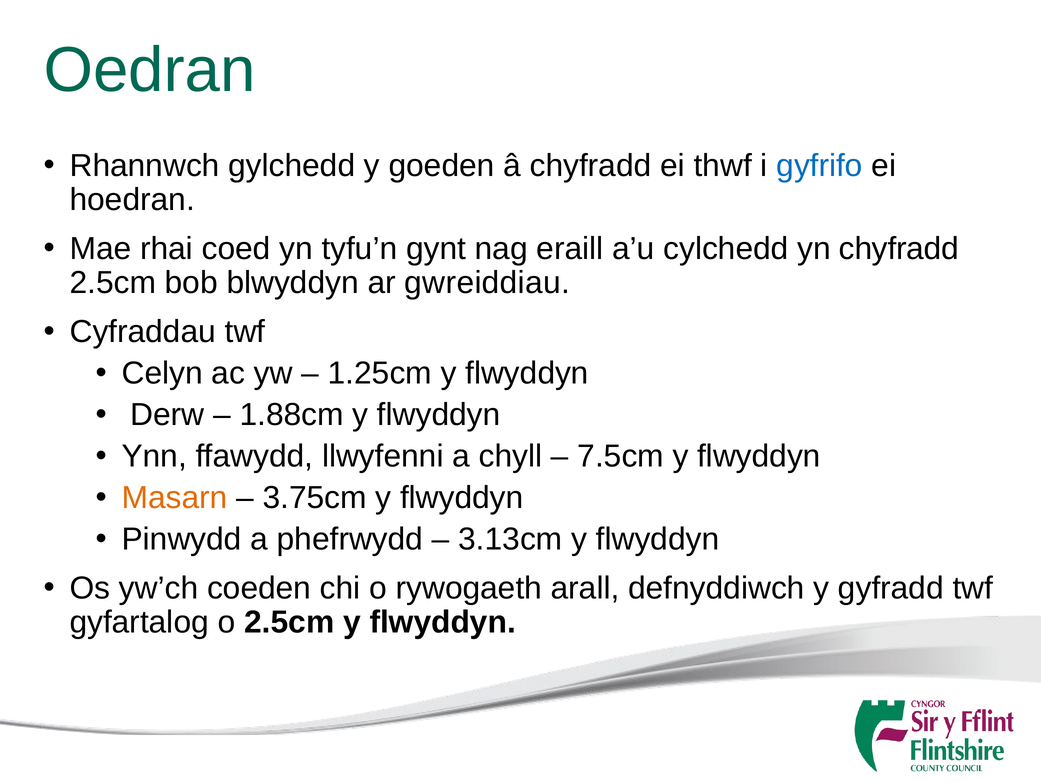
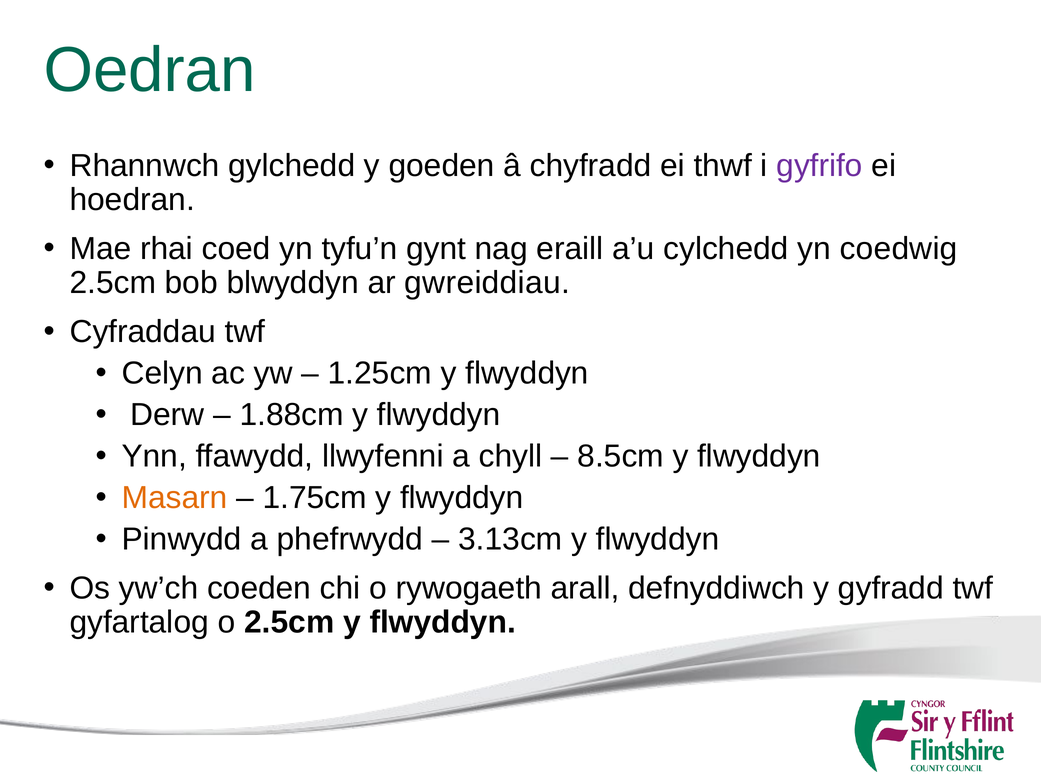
gyfrifo colour: blue -> purple
yn chyfradd: chyfradd -> coedwig
7.5cm: 7.5cm -> 8.5cm
3.75cm: 3.75cm -> 1.75cm
